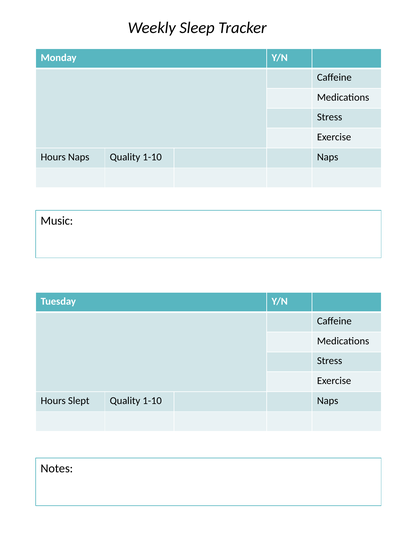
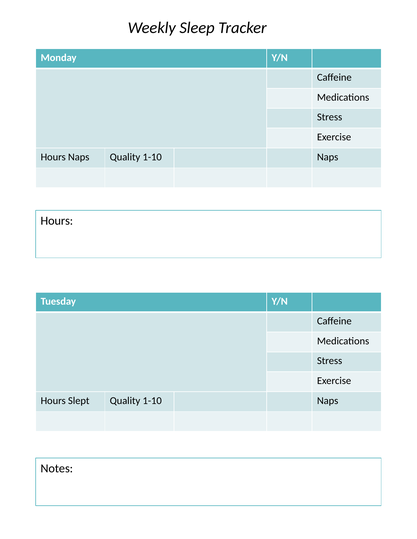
Music at (57, 221): Music -> Hours
